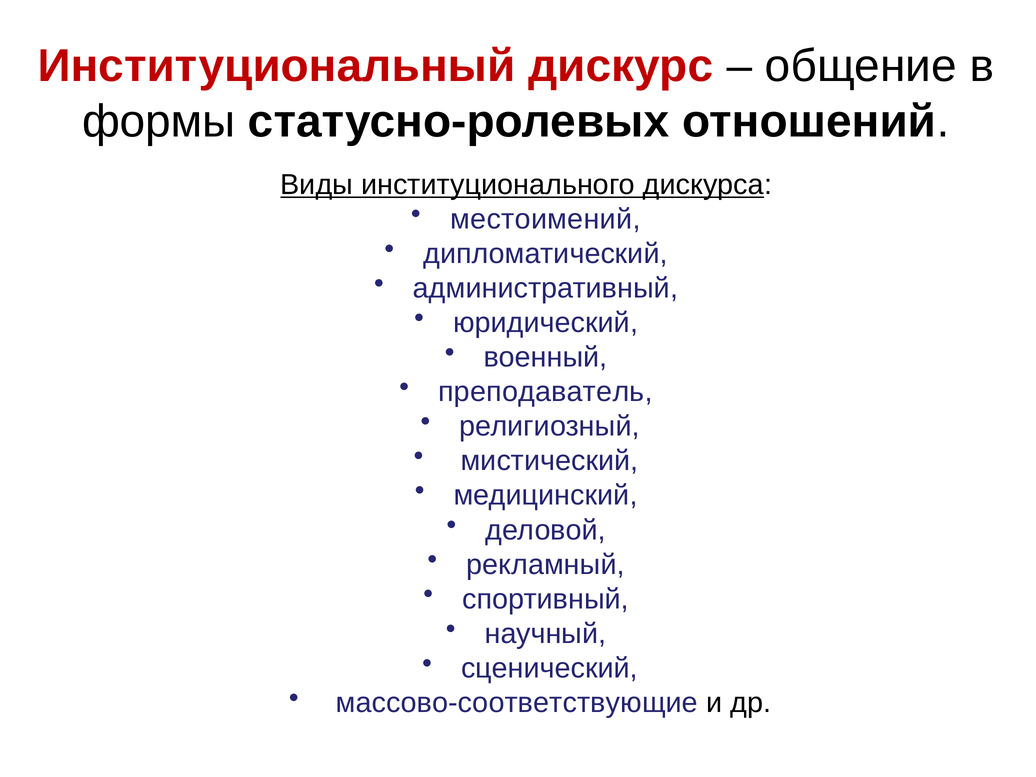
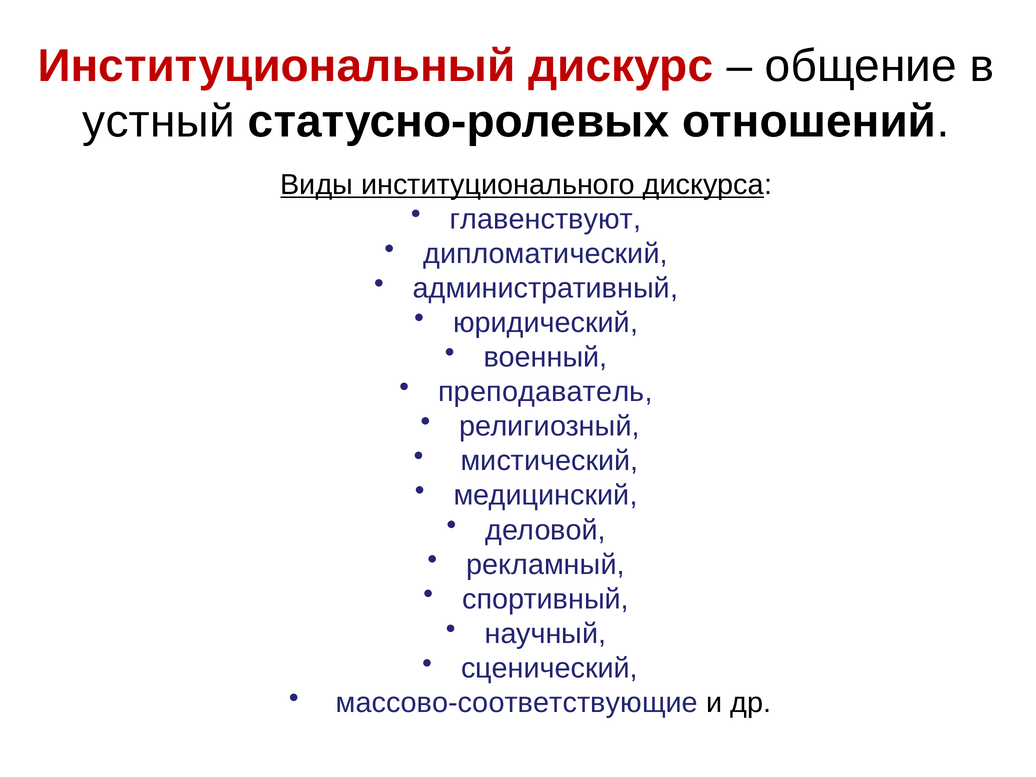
формы: формы -> устный
местоимений: местоимений -> главенствуют
